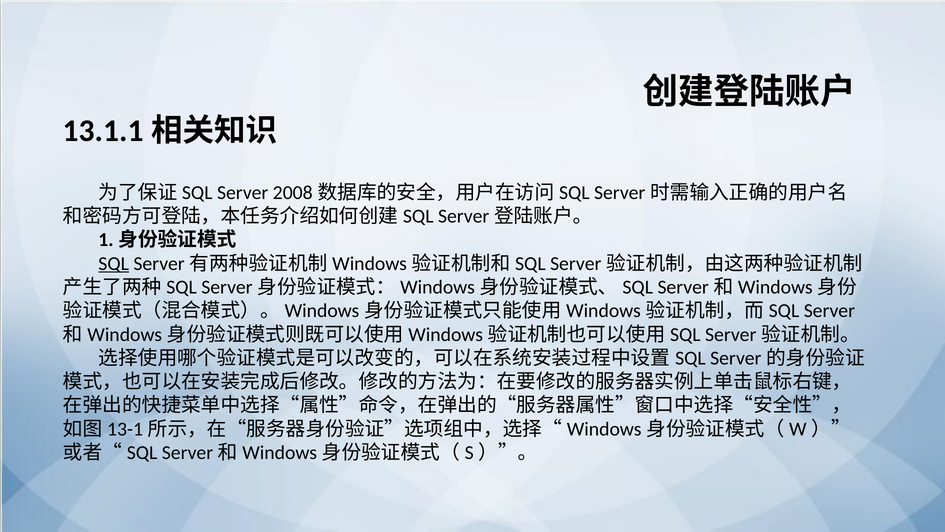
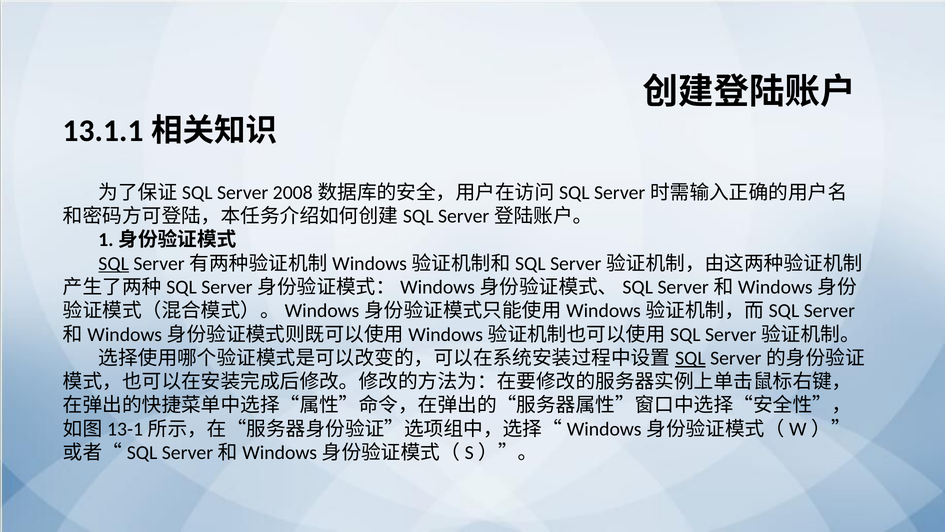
SQL at (690, 358) underline: none -> present
